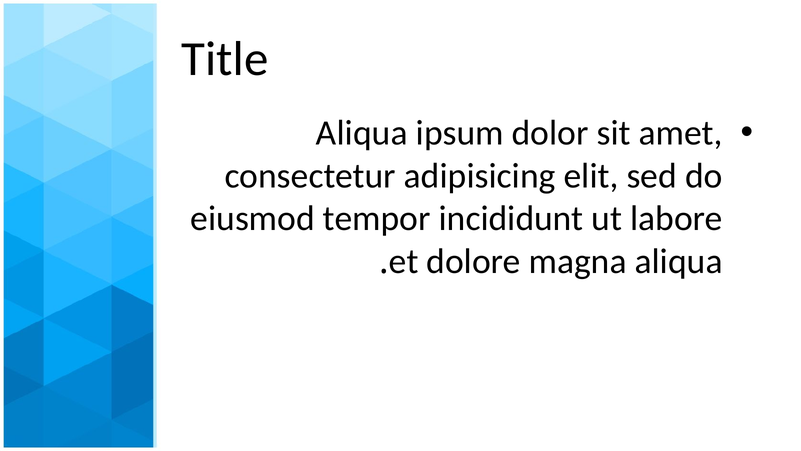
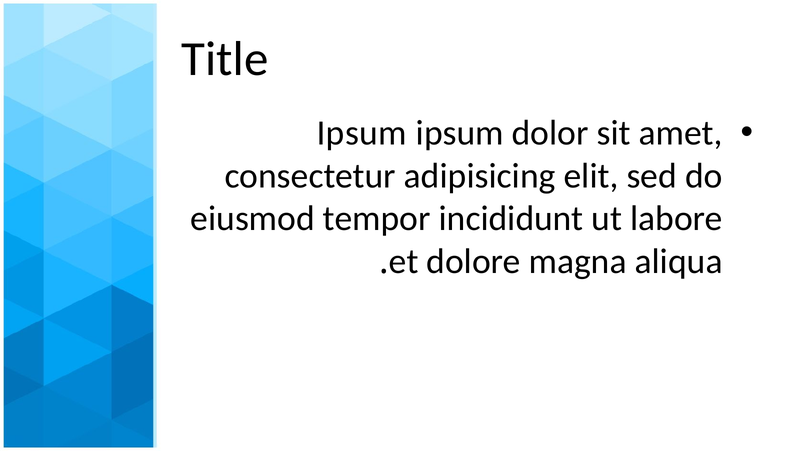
Aliqua at (362, 133): Aliqua -> Ipsum
